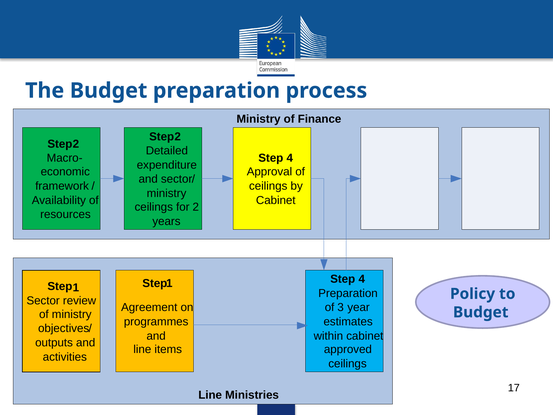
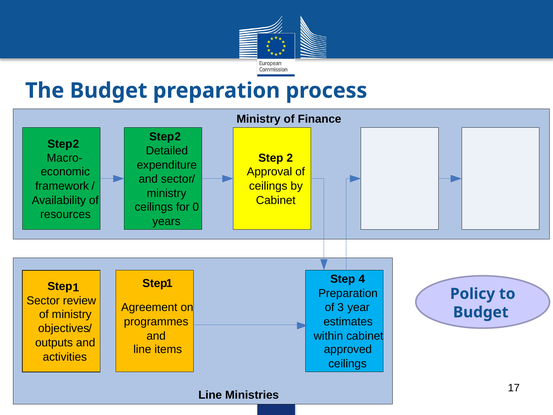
4 at (290, 158): 4 -> 2
for 2: 2 -> 0
